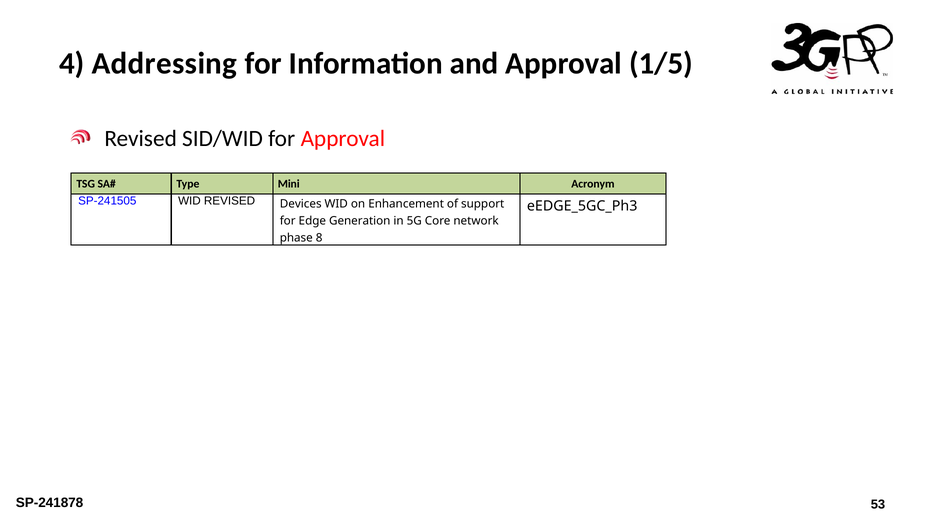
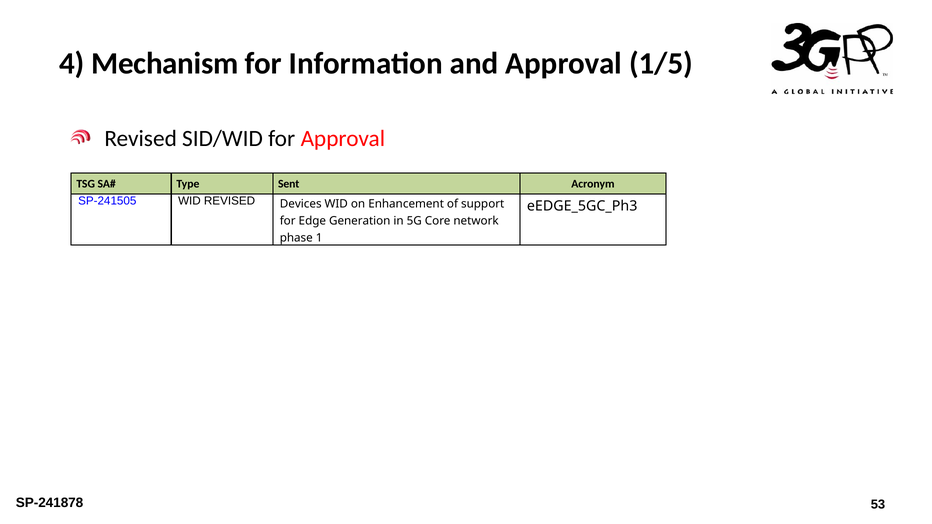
Addressing: Addressing -> Mechanism
Mini: Mini -> Sent
8: 8 -> 1
